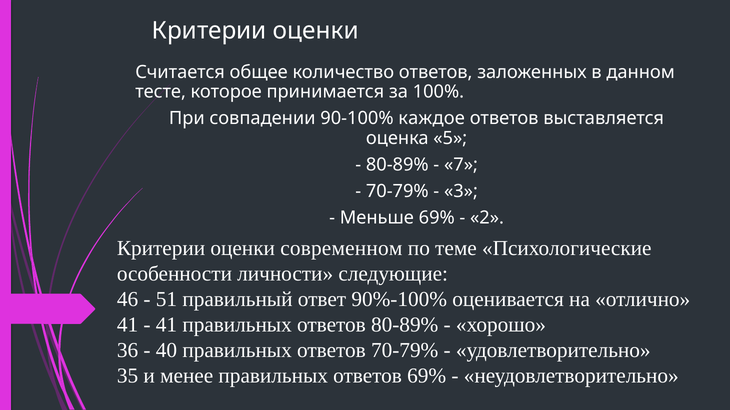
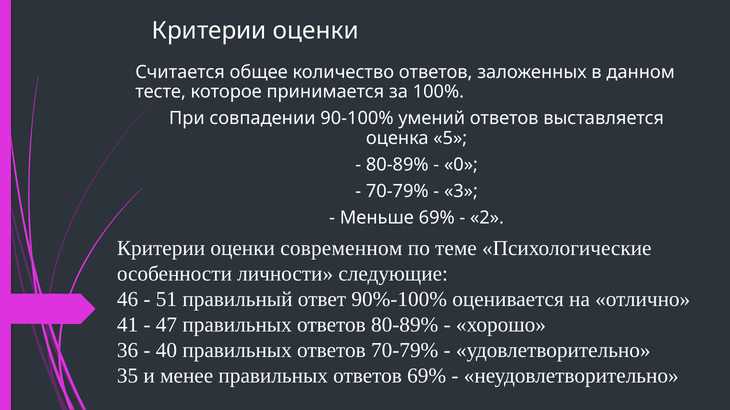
каждое: каждое -> умений
7: 7 -> 0
41 at (166, 325): 41 -> 47
